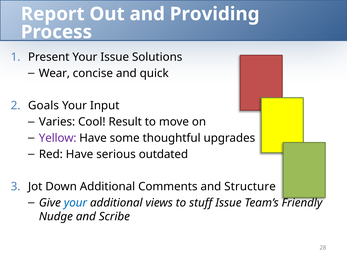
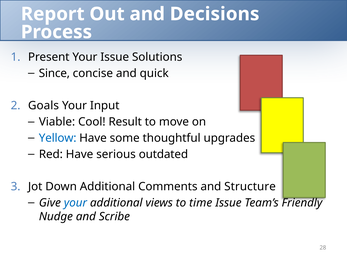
Providing: Providing -> Decisions
Wear: Wear -> Since
Varies: Varies -> Viable
Yellow colour: purple -> blue
stuff: stuff -> time
